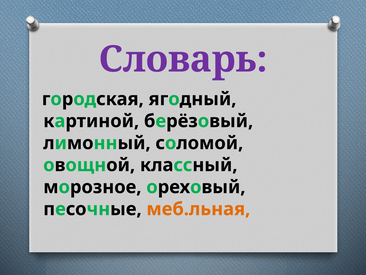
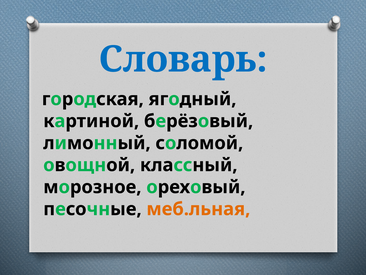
Словарь colour: purple -> blue
